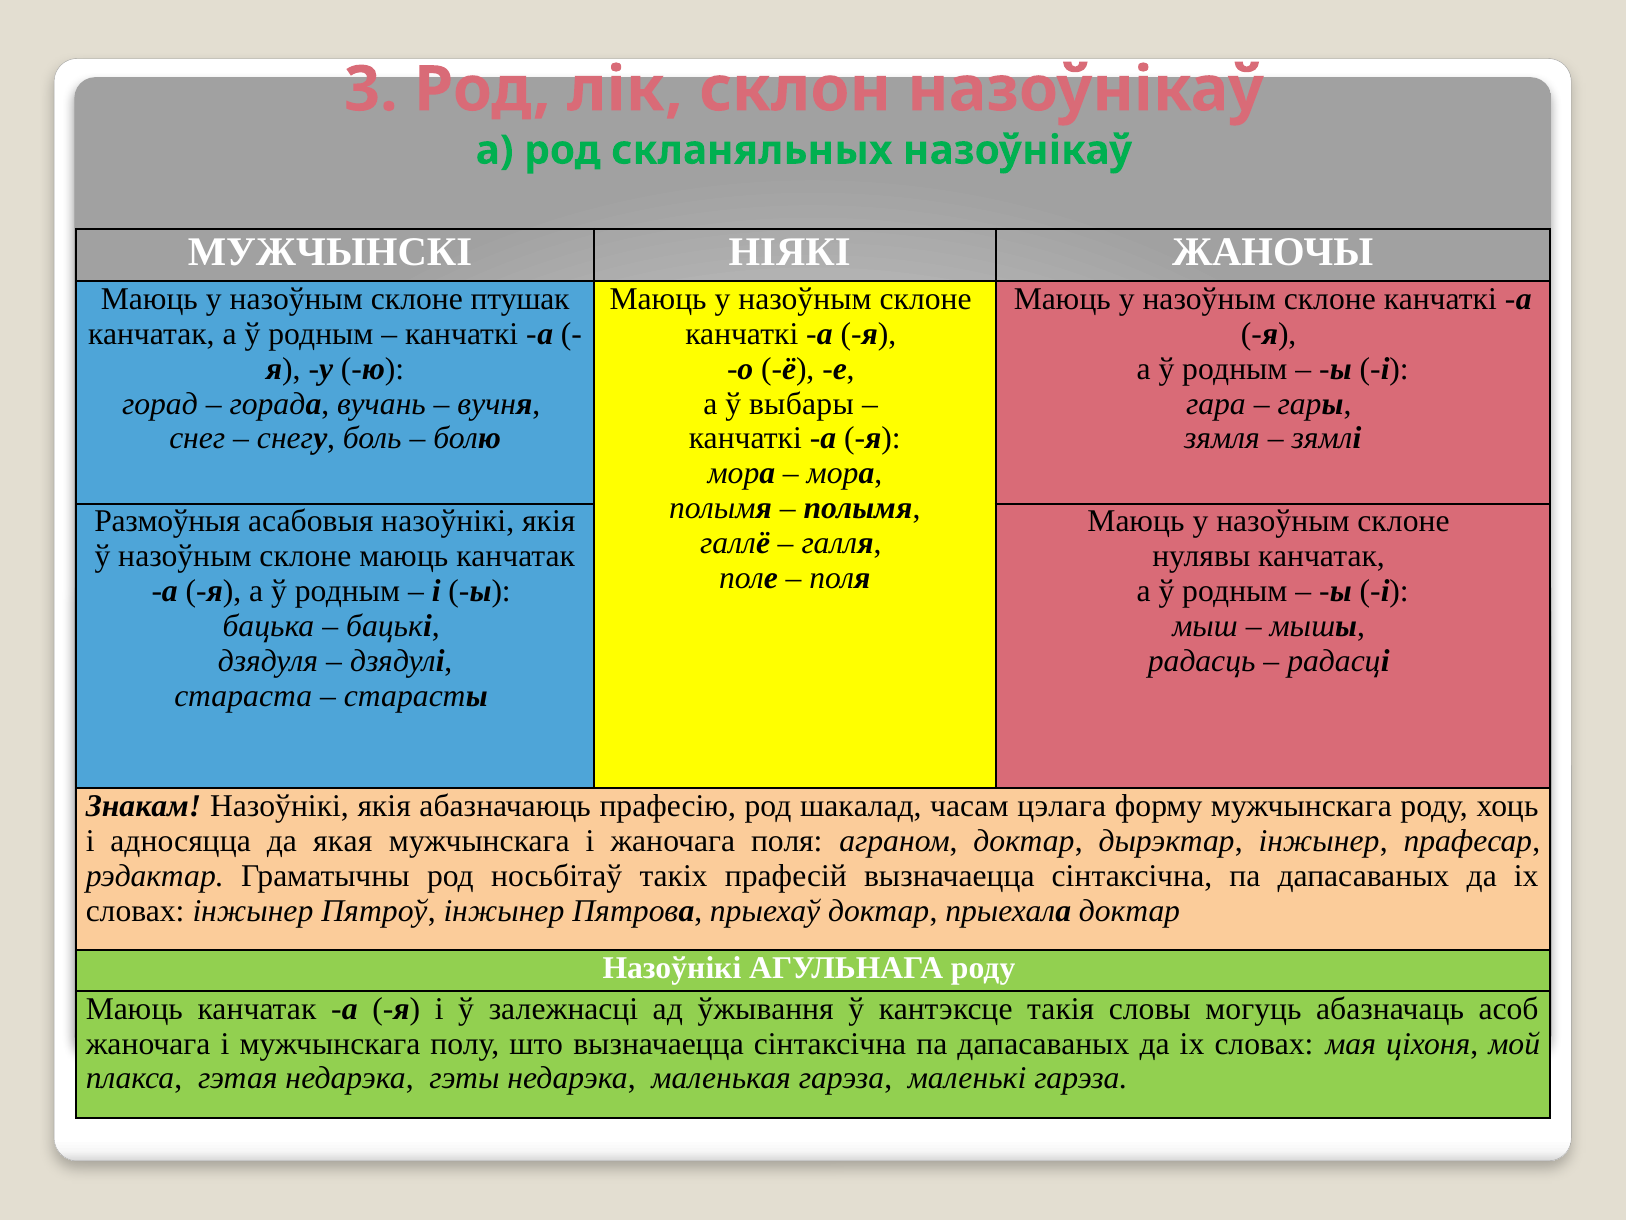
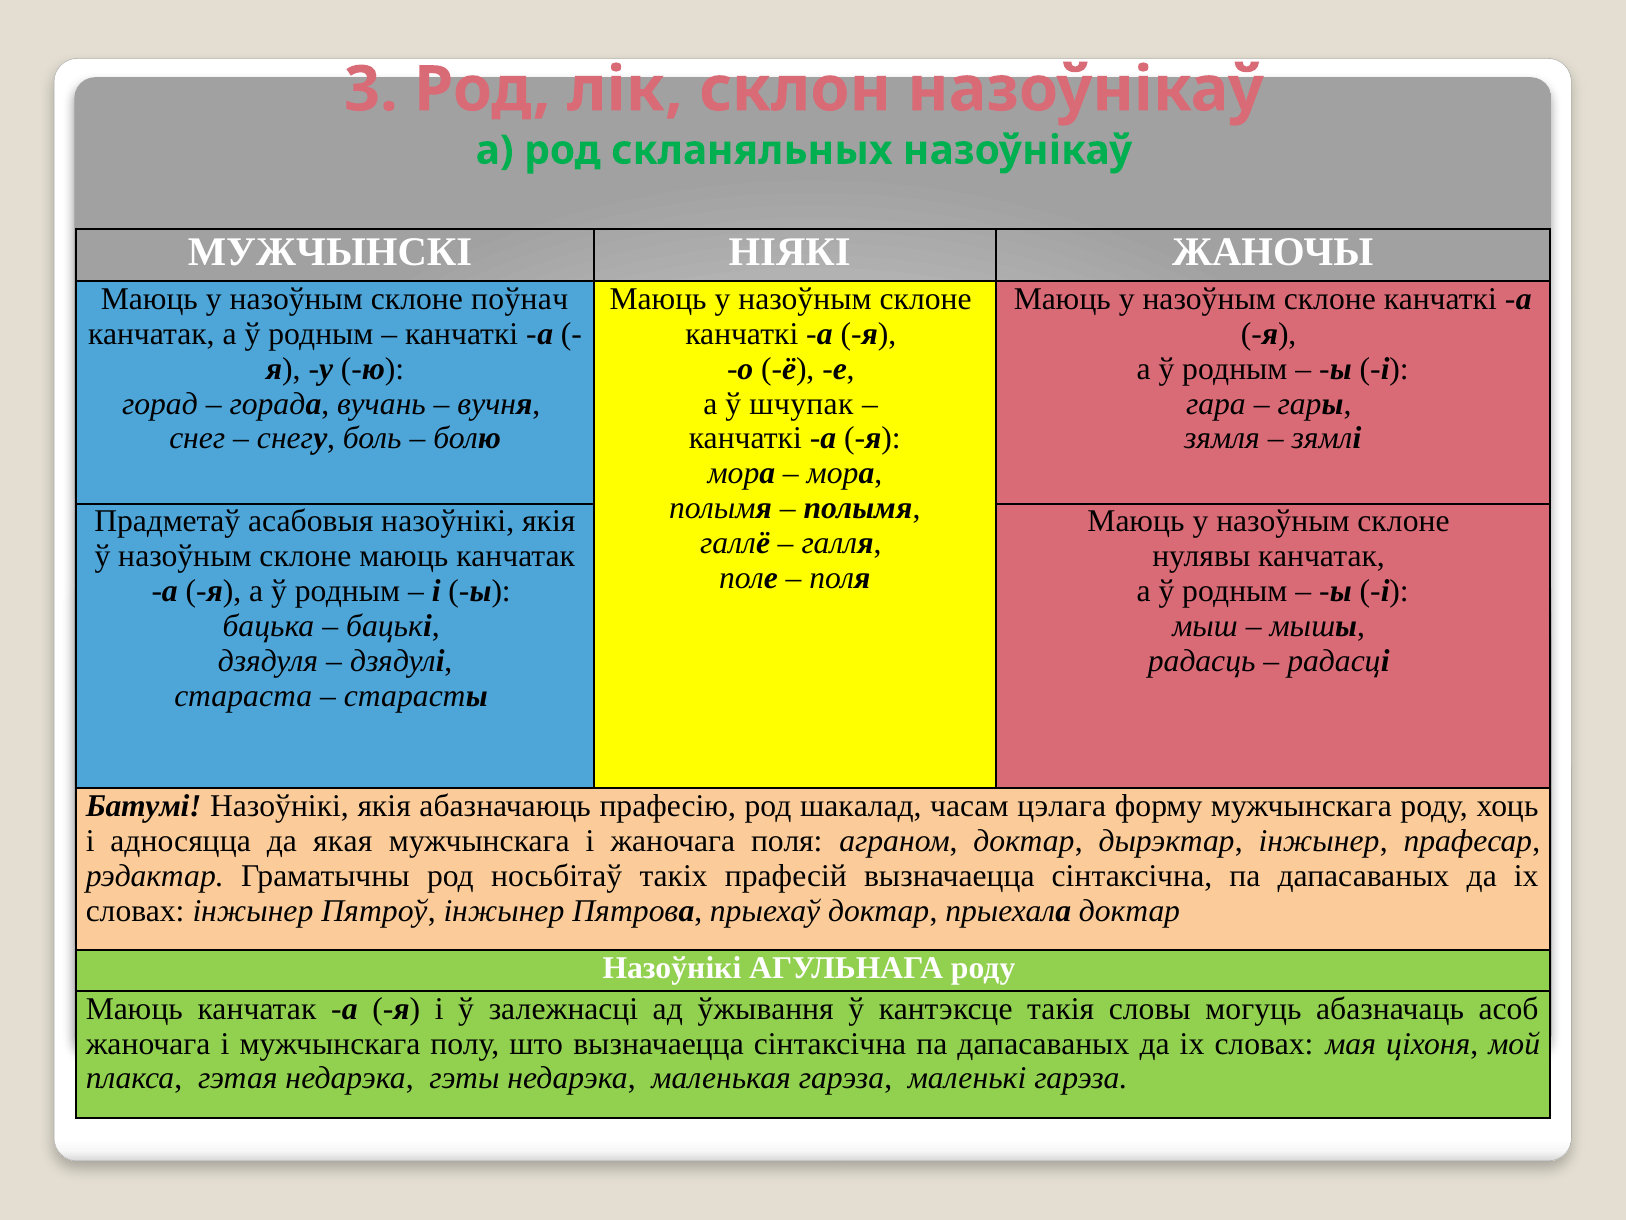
птушак: птушак -> поўнач
выбары: выбары -> шчупак
Размоўныя: Размоўныя -> Прадметаў
Знакам: Знакам -> Батумі
